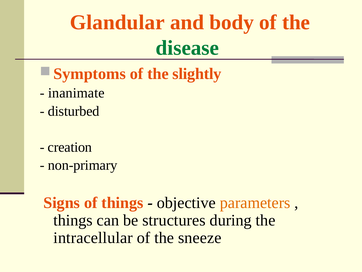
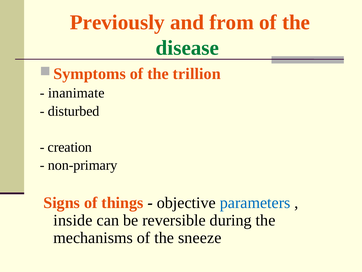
Glandular: Glandular -> Previously
body: body -> from
slightly: slightly -> trillion
parameters colour: orange -> blue
things at (73, 220): things -> inside
structures: structures -> reversible
intracellular: intracellular -> mechanisms
